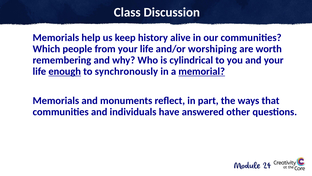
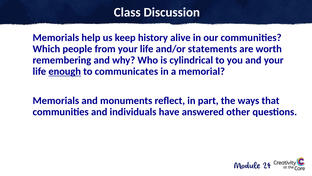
worshiping: worshiping -> statements
synchronously: synchronously -> communicates
memorial underline: present -> none
